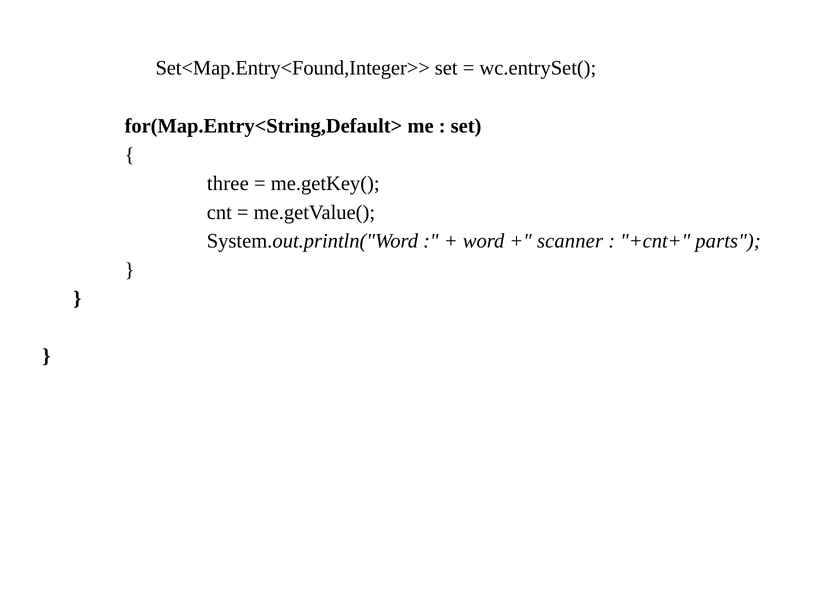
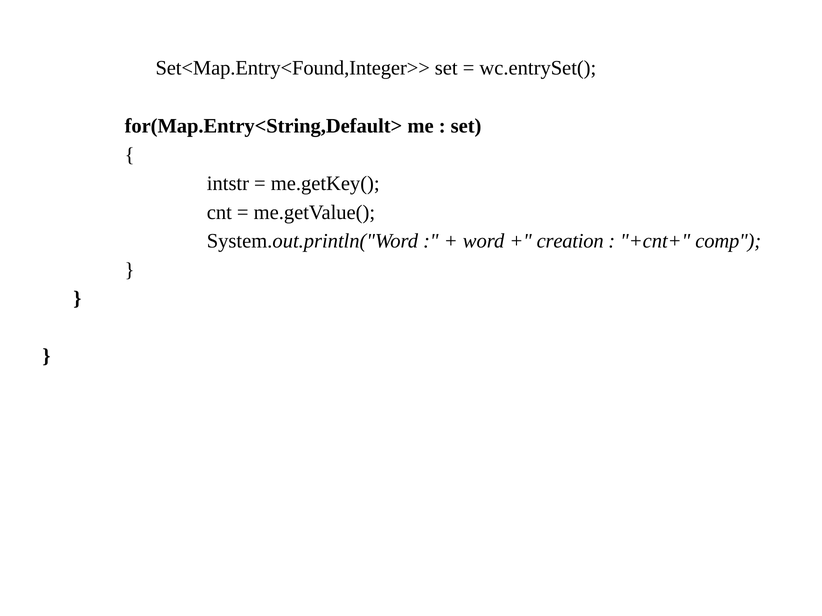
three: three -> intstr
scanner: scanner -> creation
parts: parts -> comp
